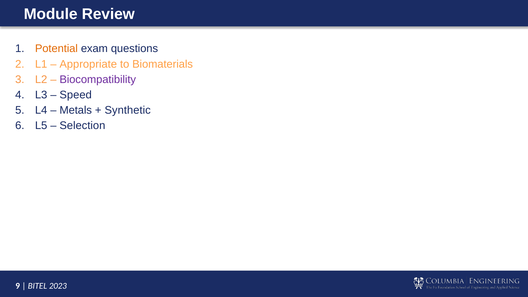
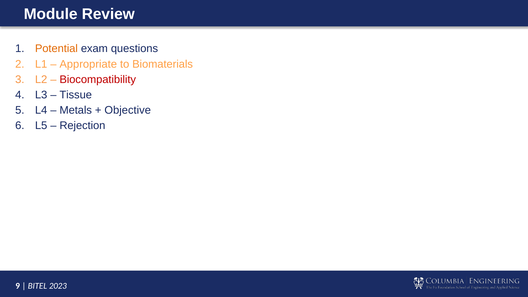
Biocompatibility colour: purple -> red
Speed: Speed -> Tissue
Synthetic: Synthetic -> Objective
Selection: Selection -> Rejection
